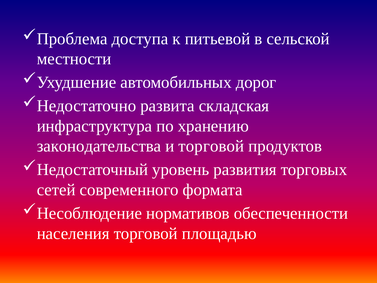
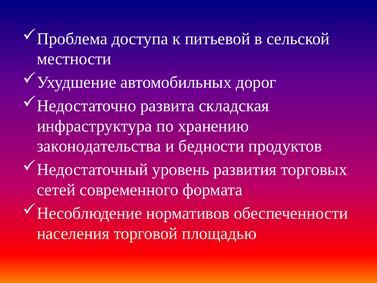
и торговой: торговой -> бедности
